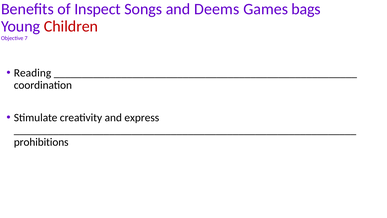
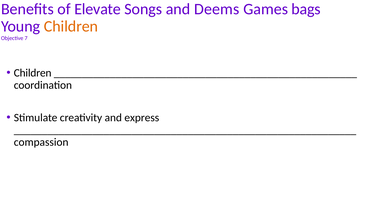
Inspect: Inspect -> Elevate
Children at (71, 26) colour: red -> orange
Reading at (33, 73): Reading -> Children
prohibitions: prohibitions -> compassion
